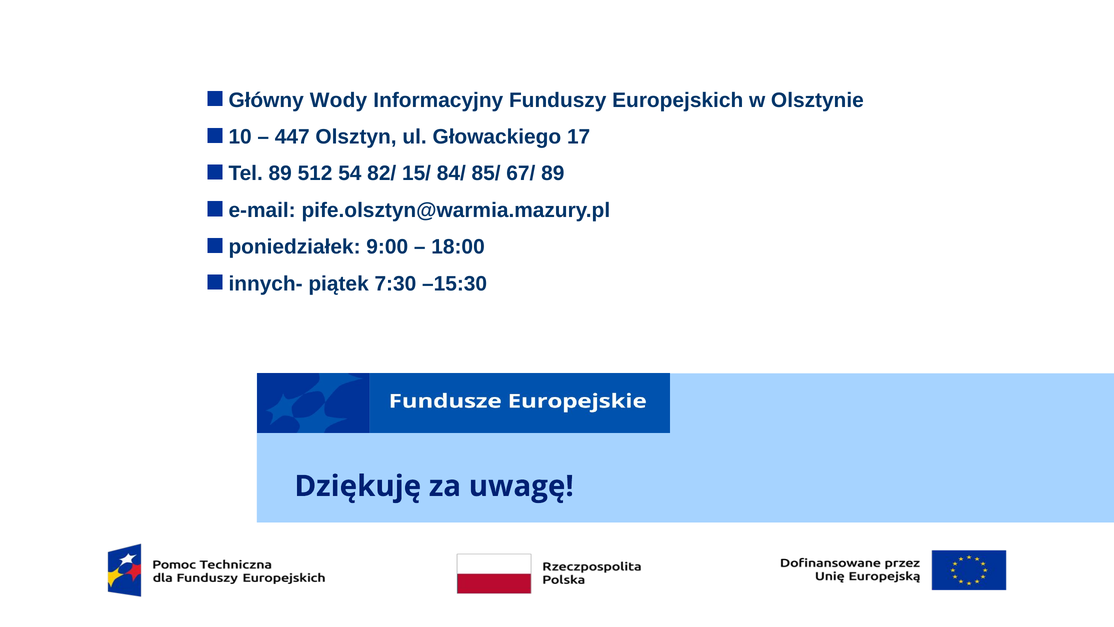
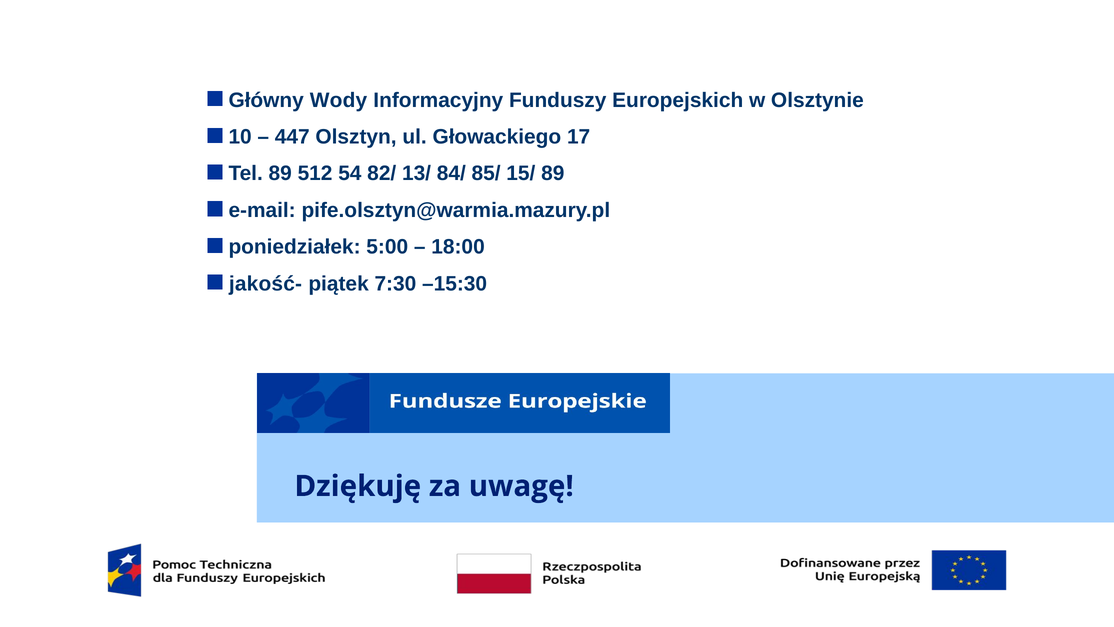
15/: 15/ -> 13/
67/: 67/ -> 15/
9:00: 9:00 -> 5:00
innych-: innych- -> jakość-
